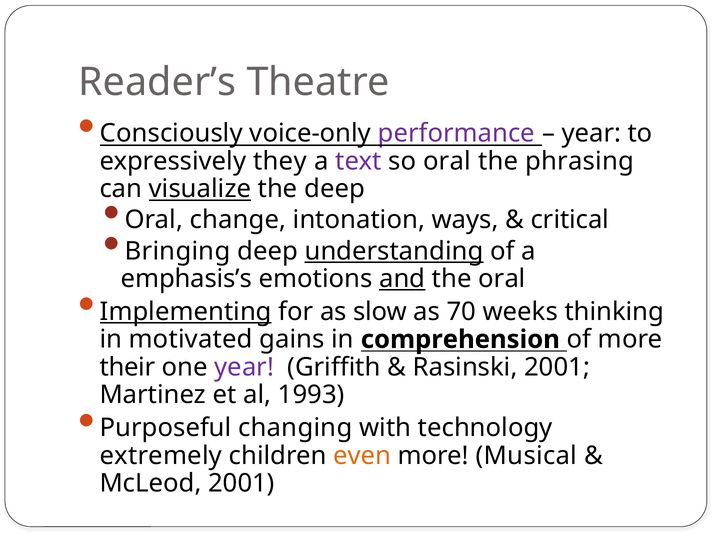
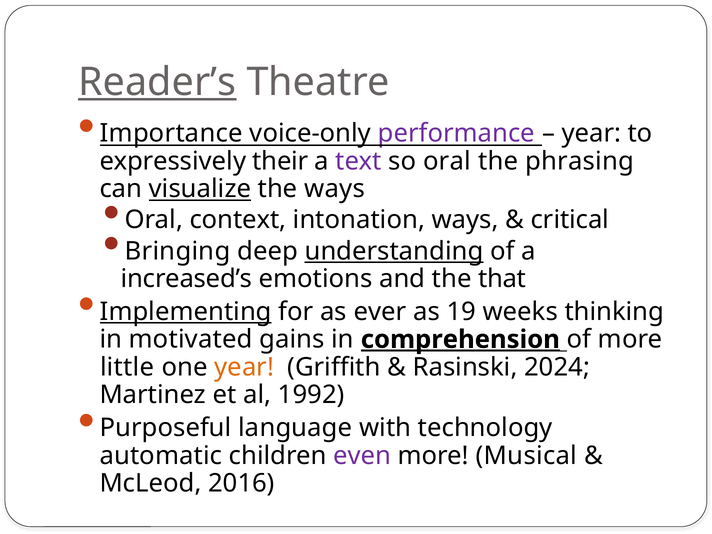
Reader’s underline: none -> present
Consciously: Consciously -> Importance
they: they -> their
the deep: deep -> ways
change: change -> context
emphasis’s: emphasis’s -> increased’s
and underline: present -> none
the oral: oral -> that
slow: slow -> ever
70: 70 -> 19
comprehension underline: none -> present
their: their -> little
year at (244, 367) colour: purple -> orange
Rasinski 2001: 2001 -> 2024
1993: 1993 -> 1992
changing: changing -> language
extremely: extremely -> automatic
even colour: orange -> purple
McLeod 2001: 2001 -> 2016
